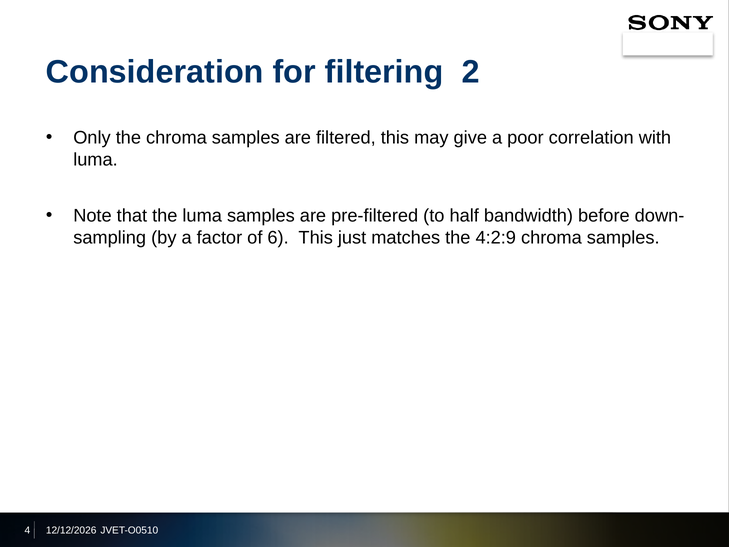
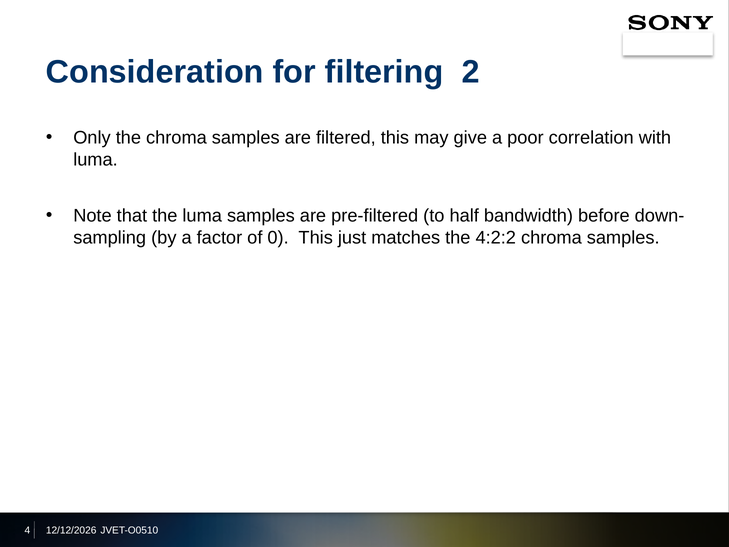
6: 6 -> 0
4:2:9: 4:2:9 -> 4:2:2
